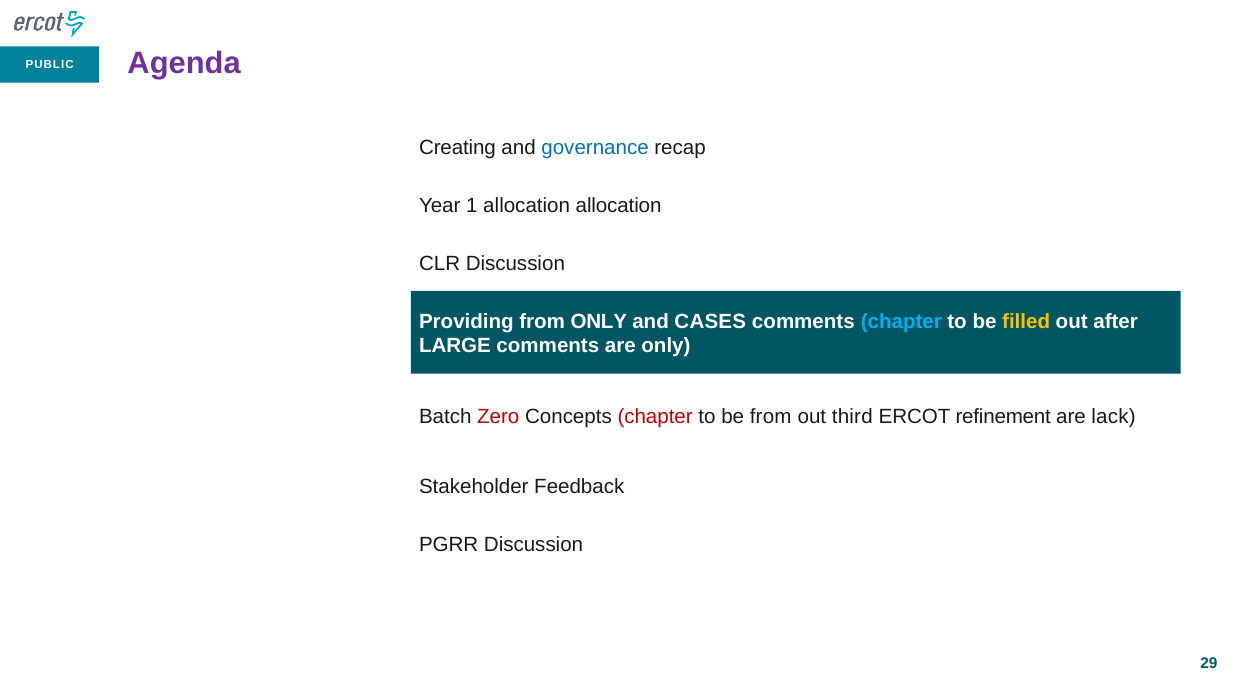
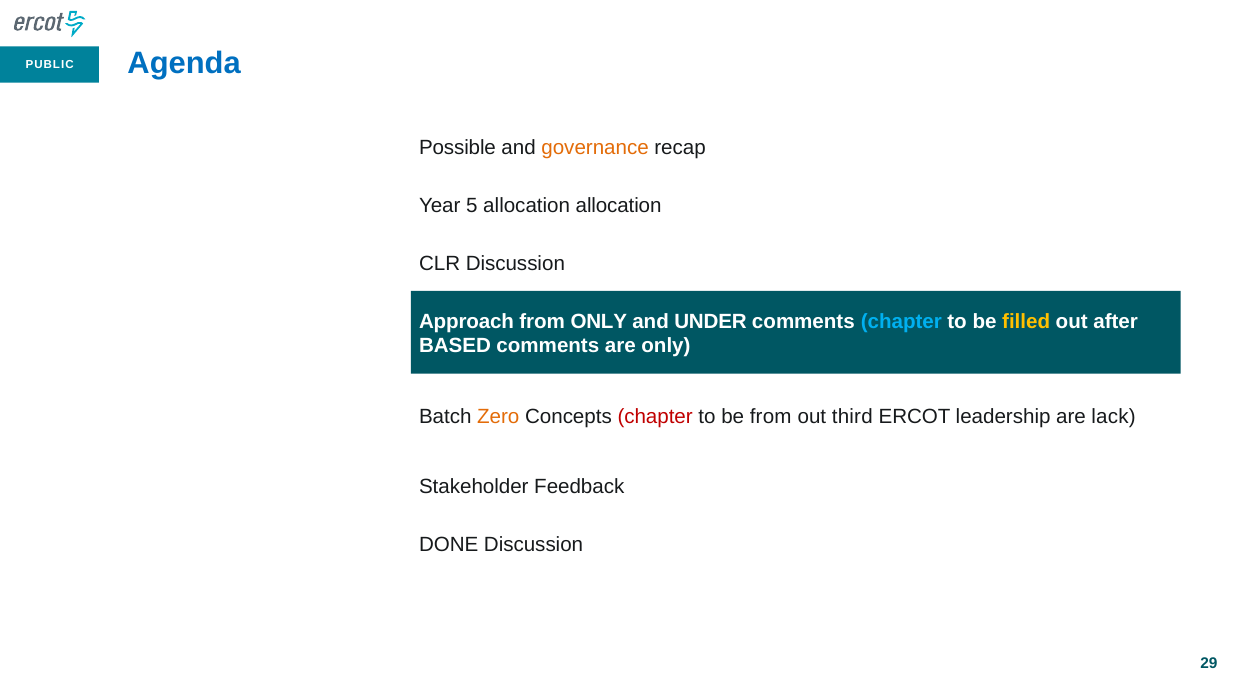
Agenda colour: purple -> blue
Creating: Creating -> Possible
governance colour: blue -> orange
1: 1 -> 5
Providing: Providing -> Approach
CASES: CASES -> UNDER
LARGE: LARGE -> BASED
Zero colour: red -> orange
refinement: refinement -> leadership
PGRR: PGRR -> DONE
